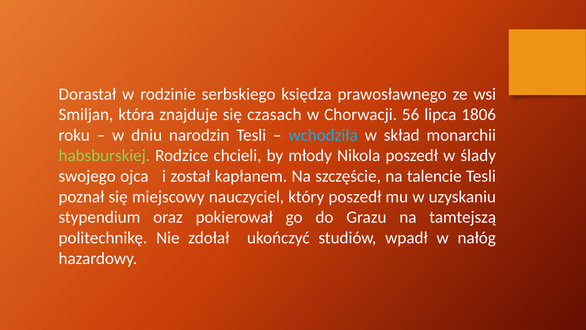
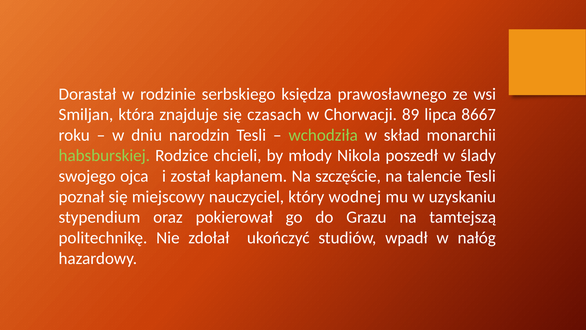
56: 56 -> 89
1806: 1806 -> 8667
wchodziła colour: light blue -> light green
który poszedł: poszedł -> wodnej
